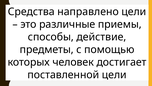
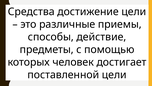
направлено: направлено -> достижение
